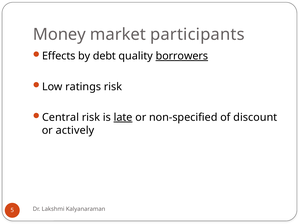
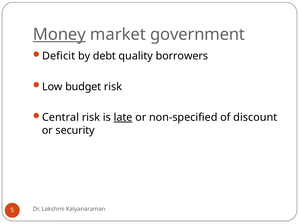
Money underline: none -> present
participants: participants -> government
Effects: Effects -> Deficit
borrowers underline: present -> none
ratings: ratings -> budget
actively: actively -> security
